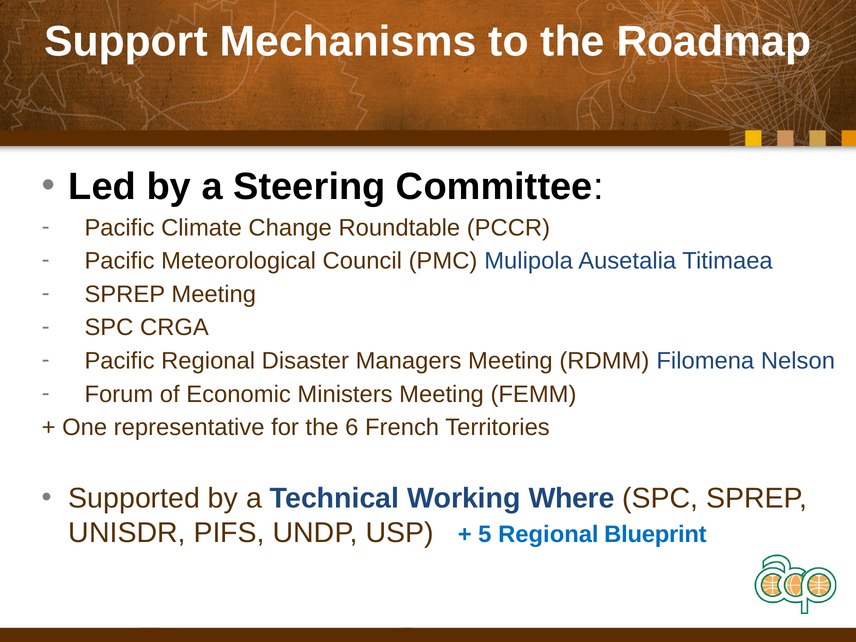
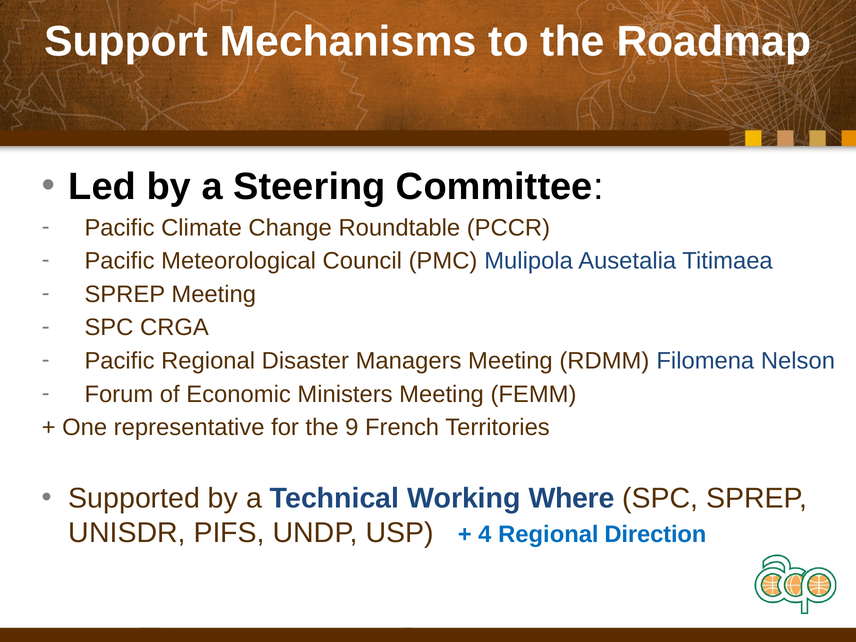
6: 6 -> 9
5: 5 -> 4
Blueprint: Blueprint -> Direction
